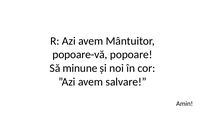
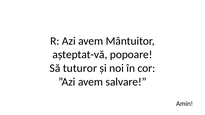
popoare-vă: popoare-vă -> așteptat-vă
minune: minune -> tuturor
